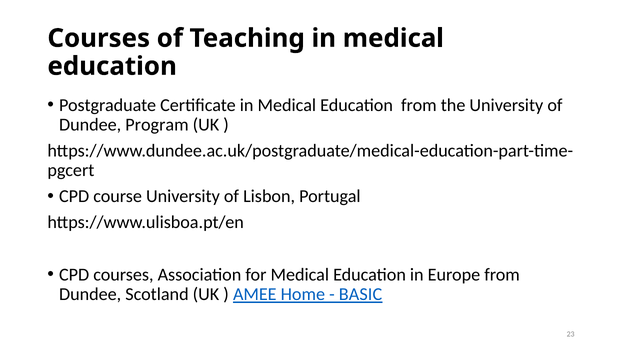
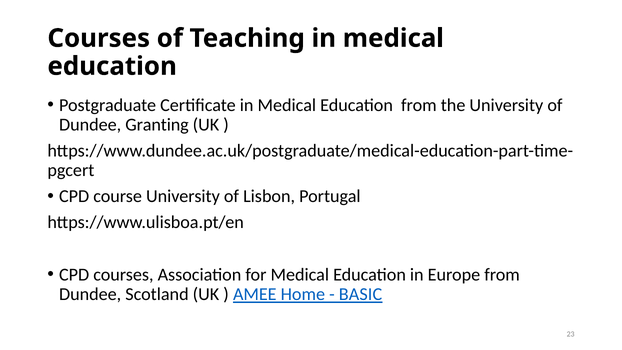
Program: Program -> Granting
